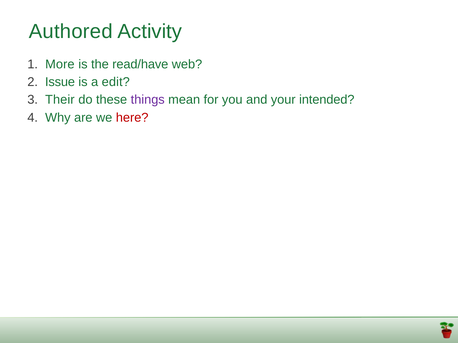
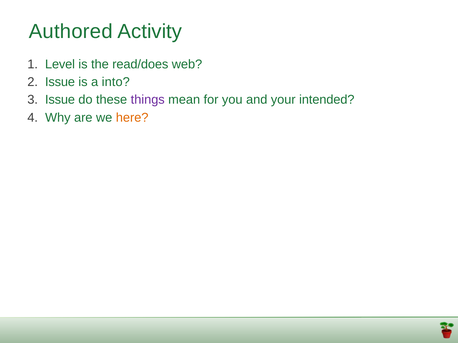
More: More -> Level
read/have: read/have -> read/does
edit: edit -> into
3 Their: Their -> Issue
here colour: red -> orange
